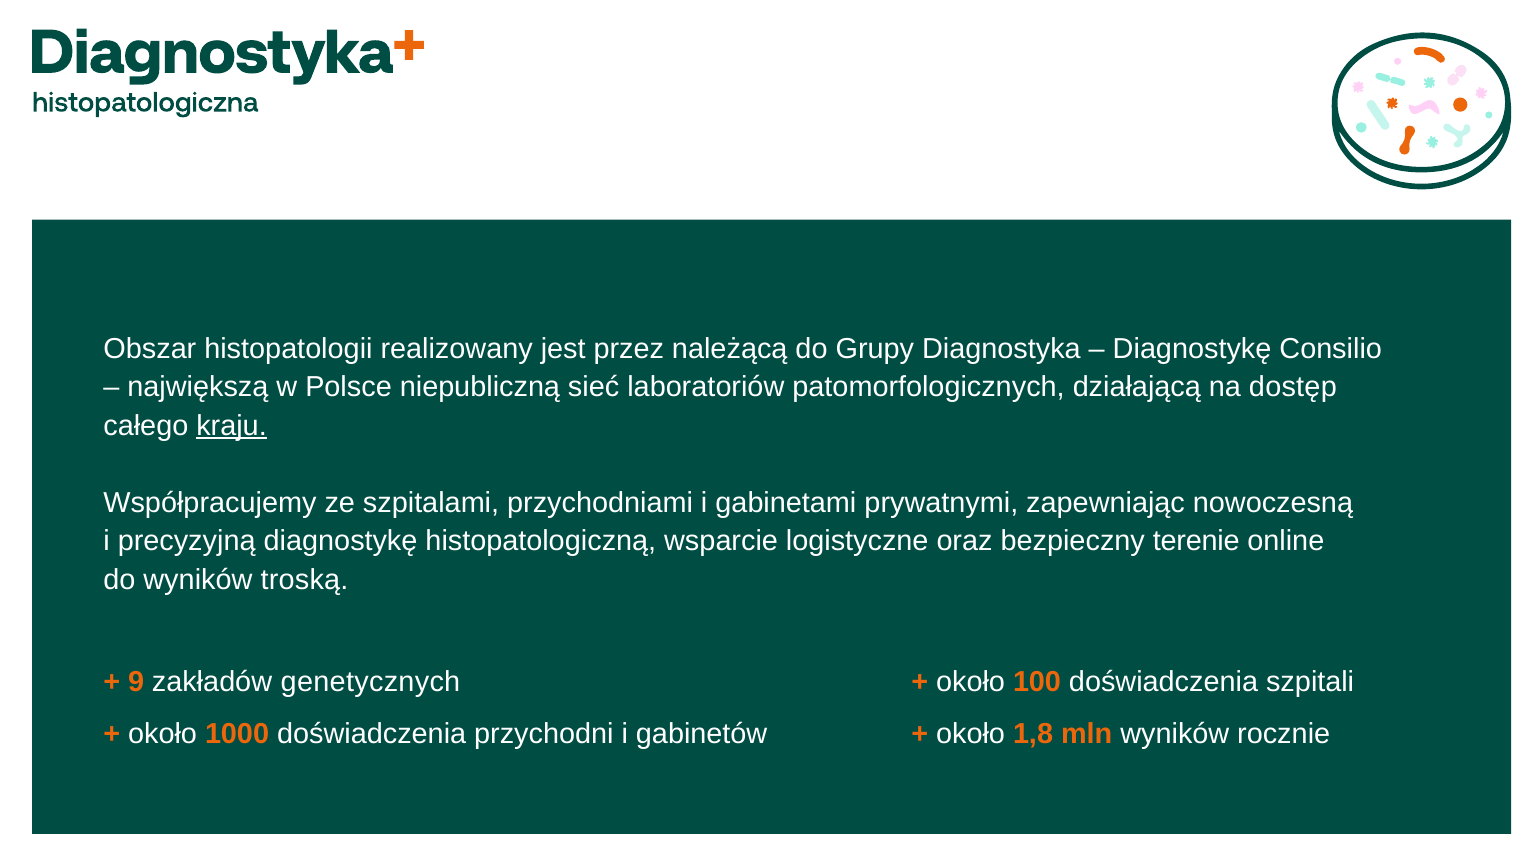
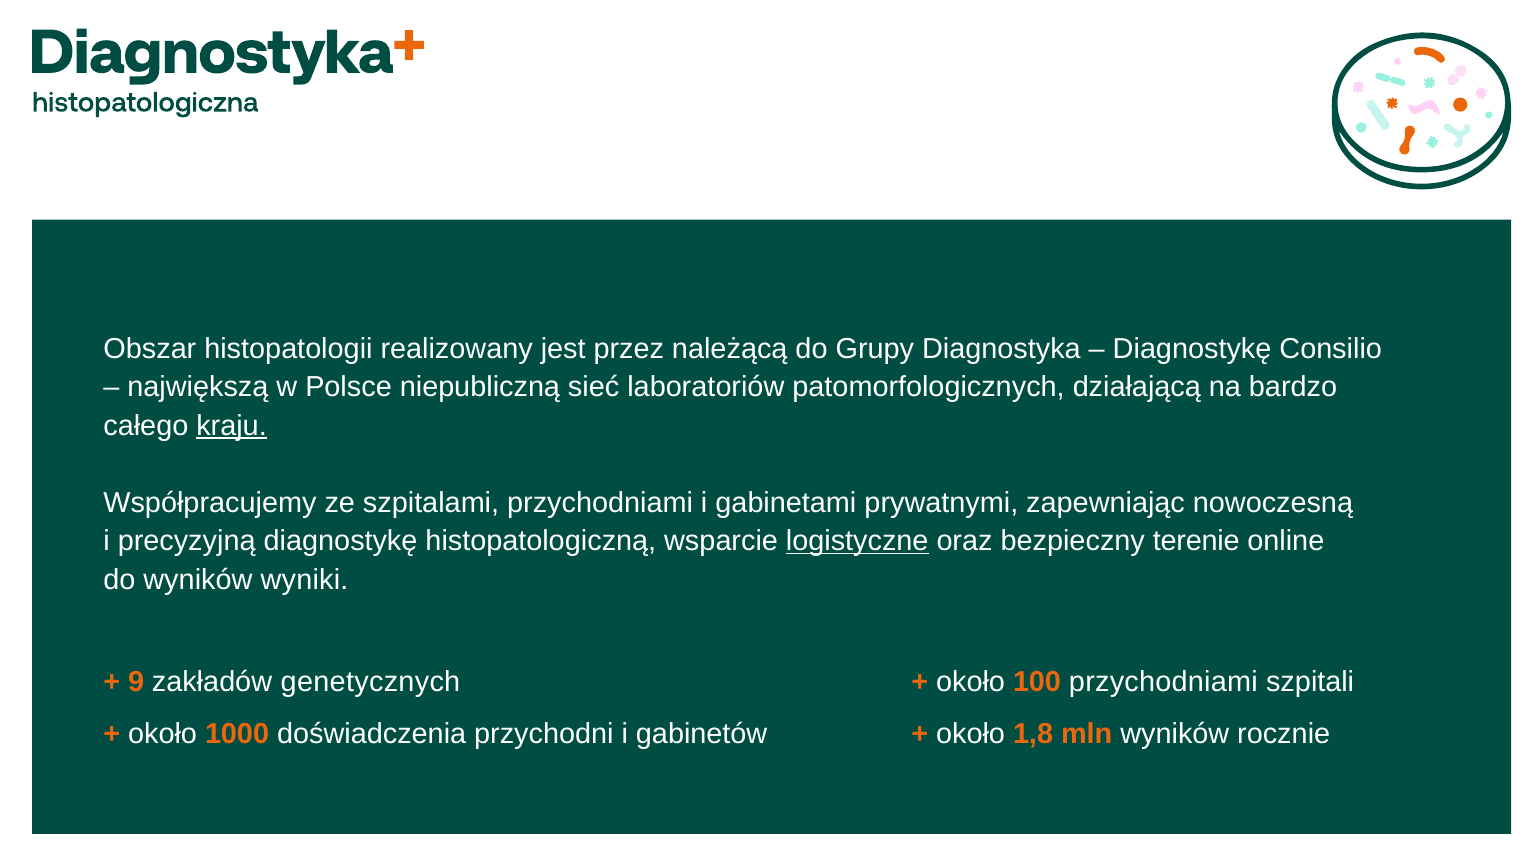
dostęp: dostęp -> bardzo
logistyczne underline: none -> present
troską: troską -> wyniki
100 doświadczenia: doświadczenia -> przychodniami
